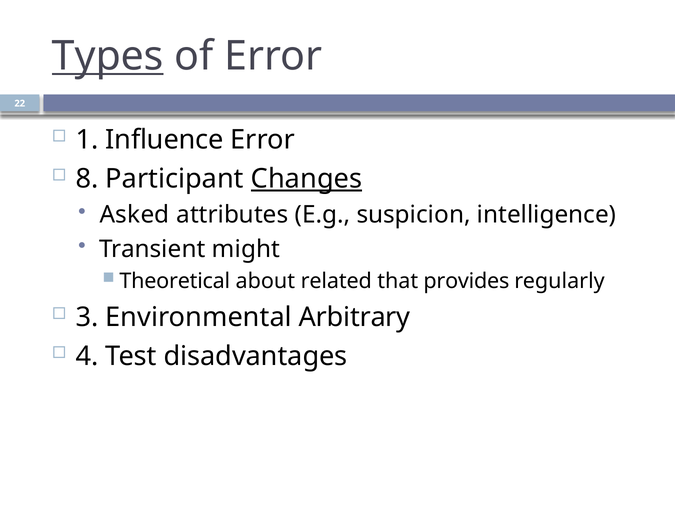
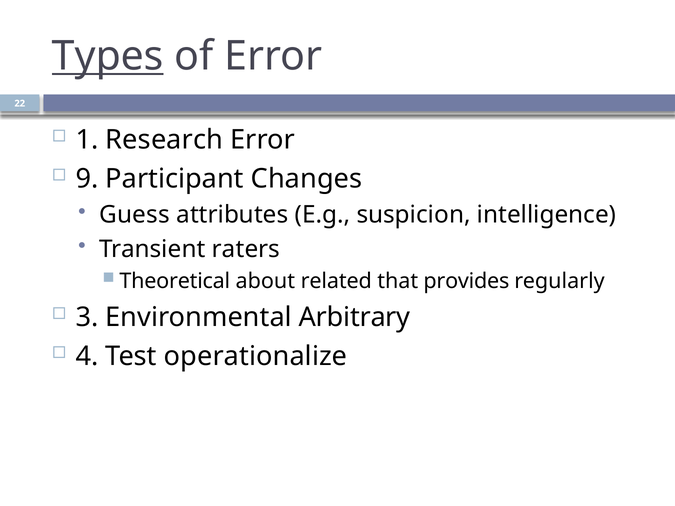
Influence: Influence -> Research
8: 8 -> 9
Changes underline: present -> none
Asked: Asked -> Guess
might: might -> raters
disadvantages: disadvantages -> operationalize
